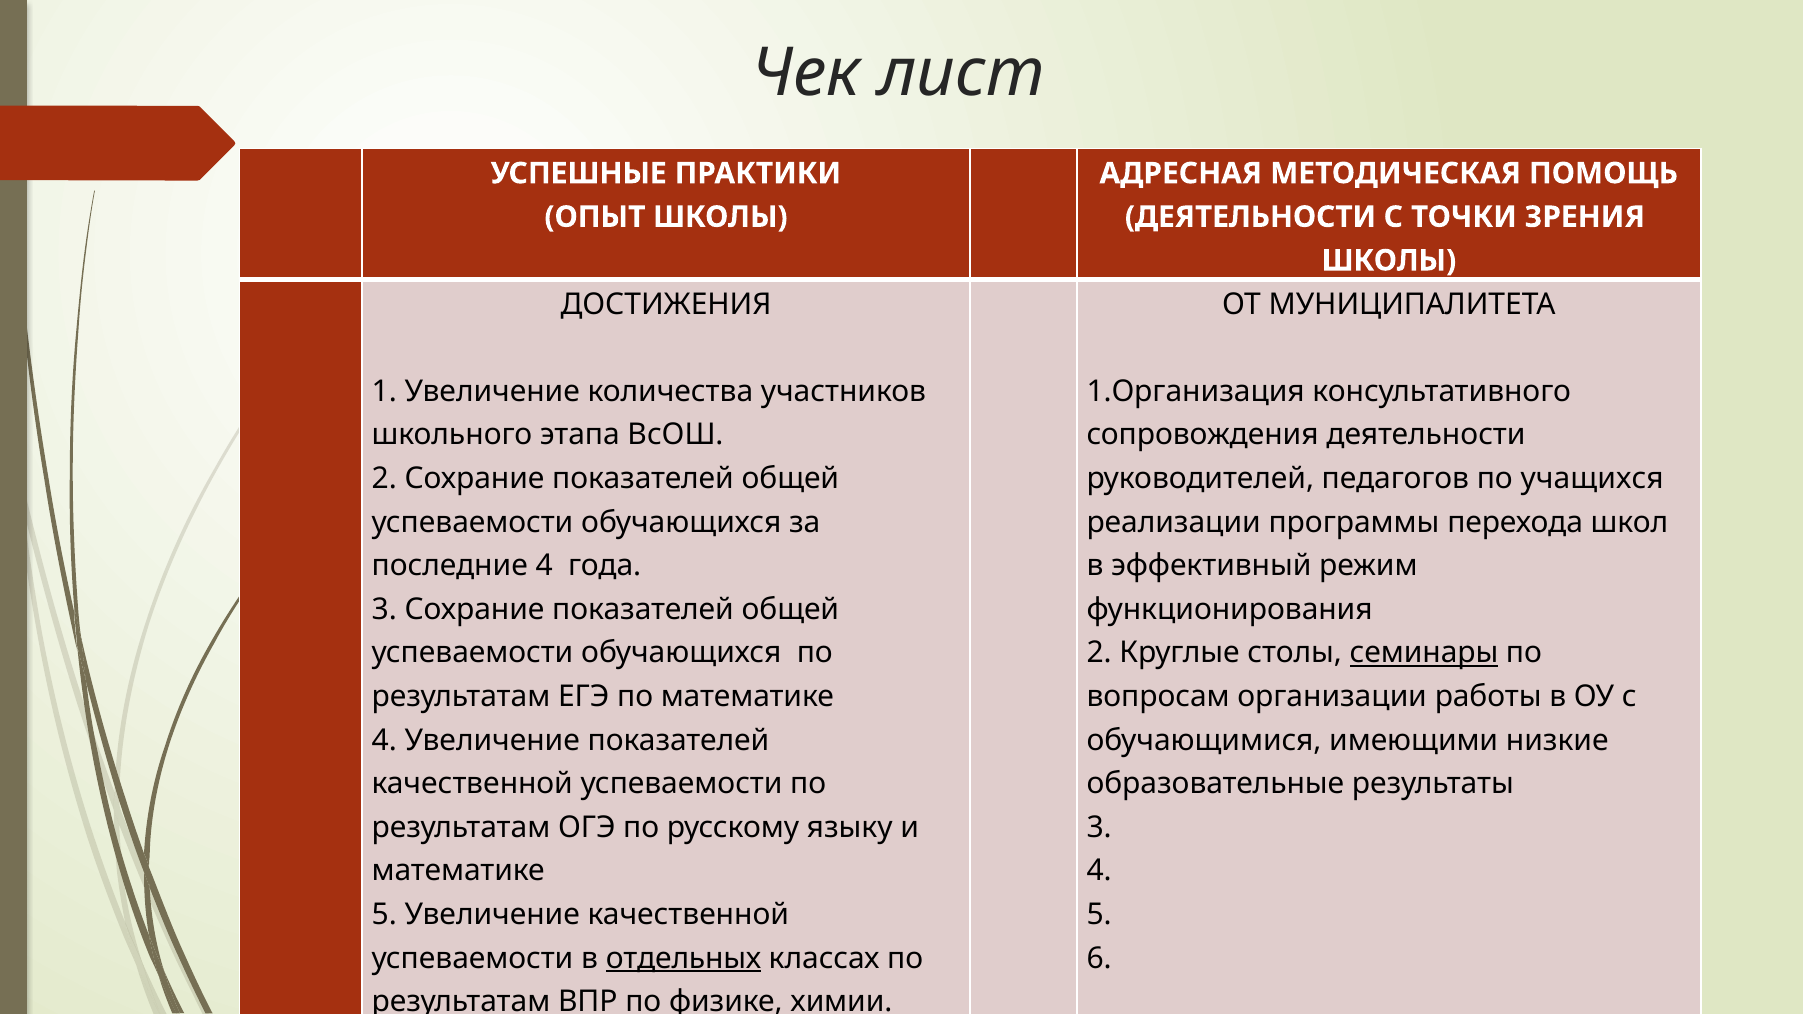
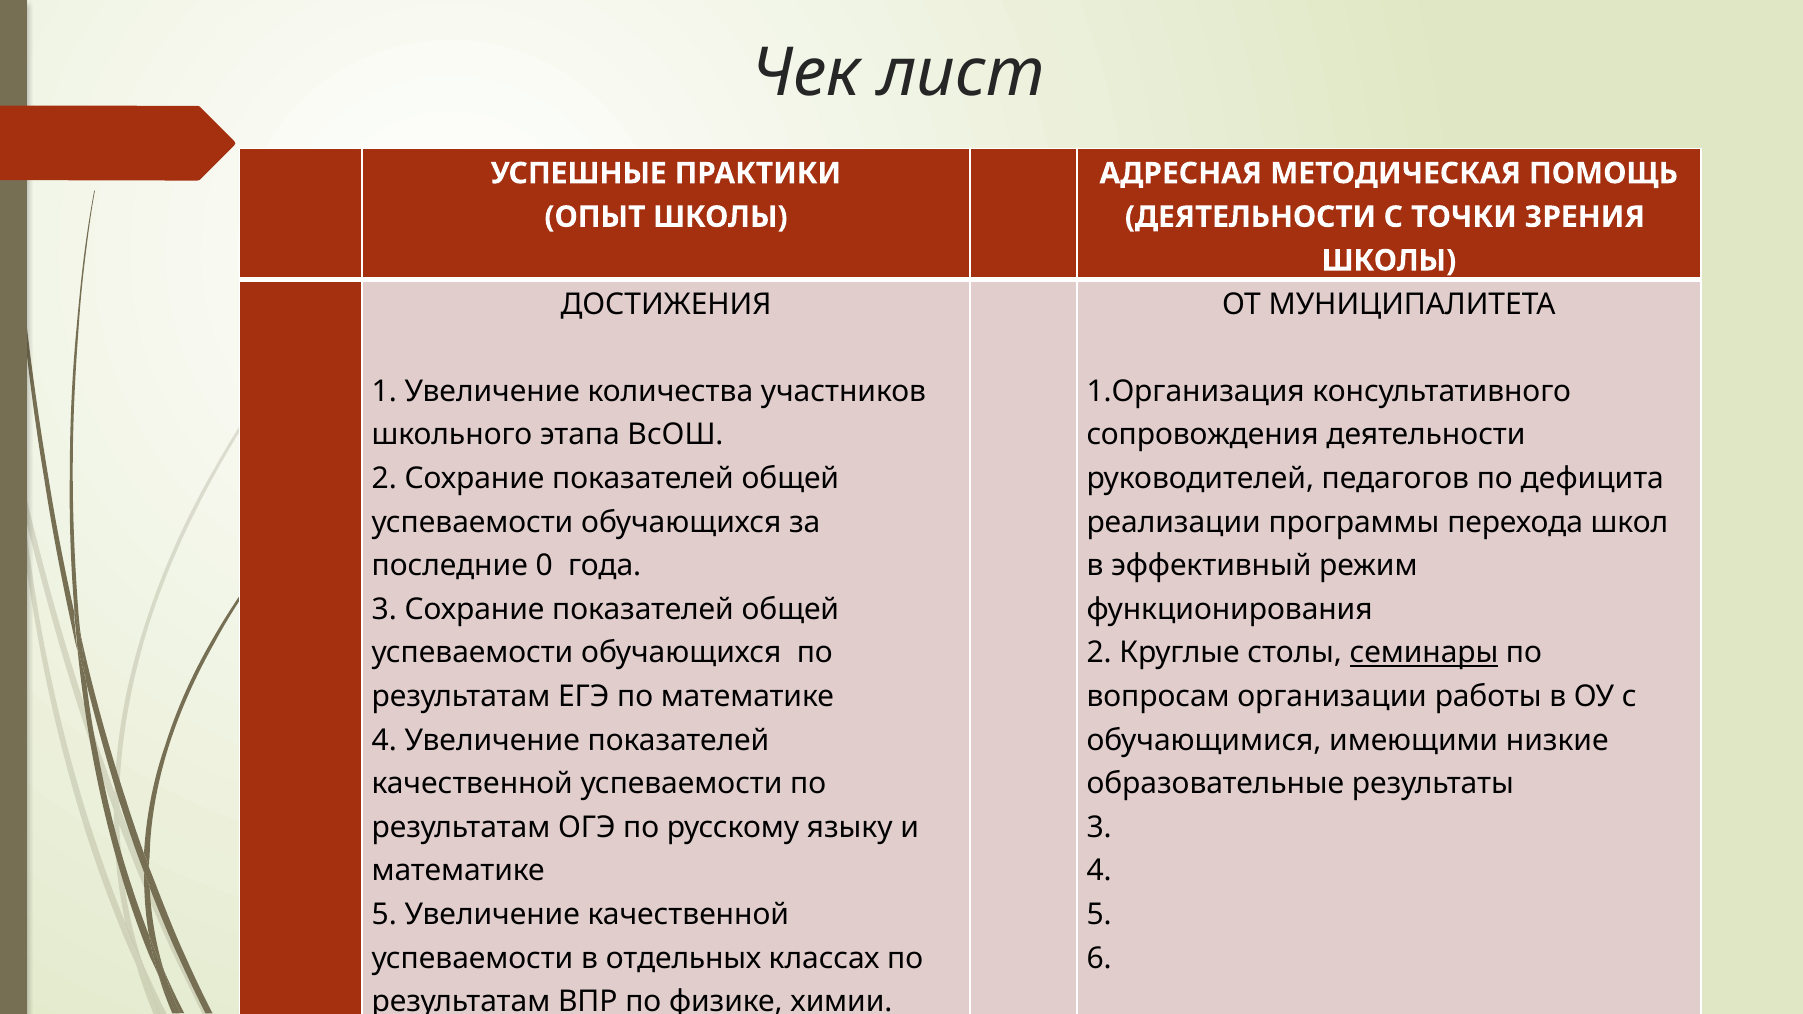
учащихся: учащихся -> дeфицита
последние 4: 4 -> 0
отдельных underline: present -> none
